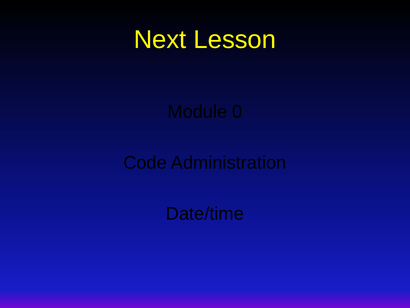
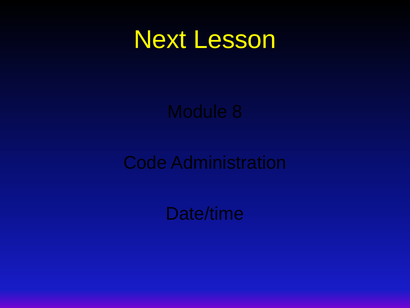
0: 0 -> 8
